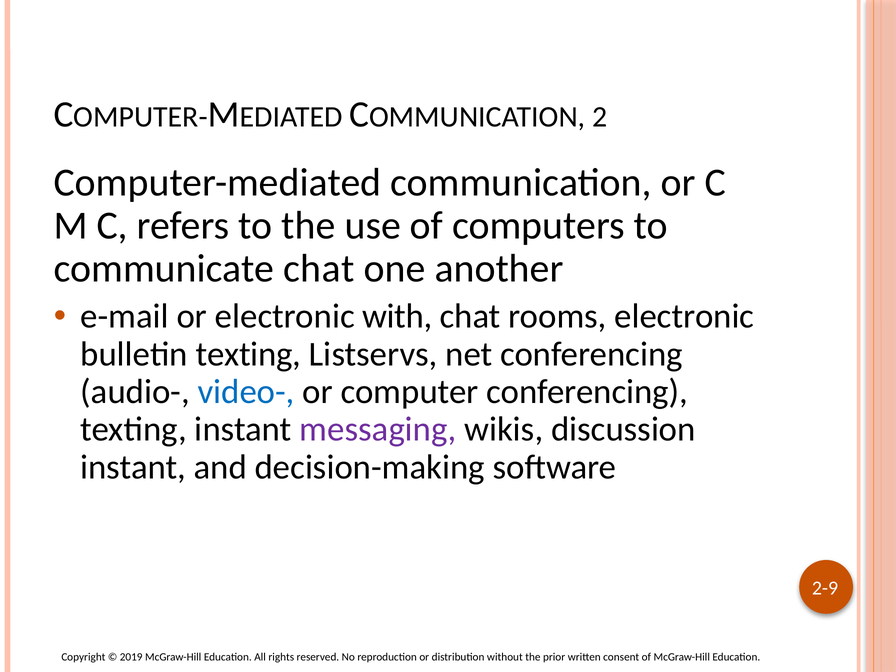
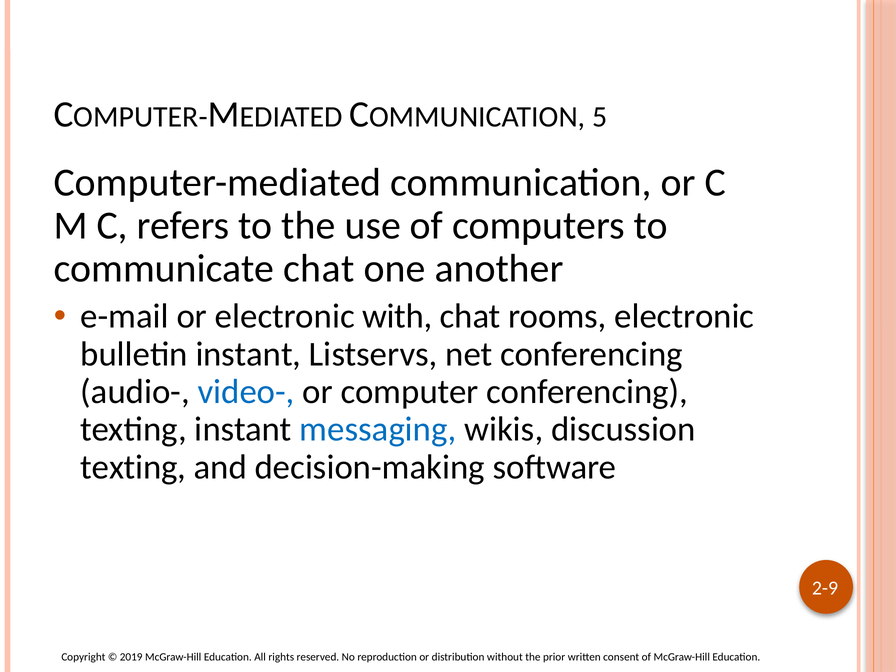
2: 2 -> 5
bulletin texting: texting -> instant
messaging colour: purple -> blue
instant at (133, 467): instant -> texting
